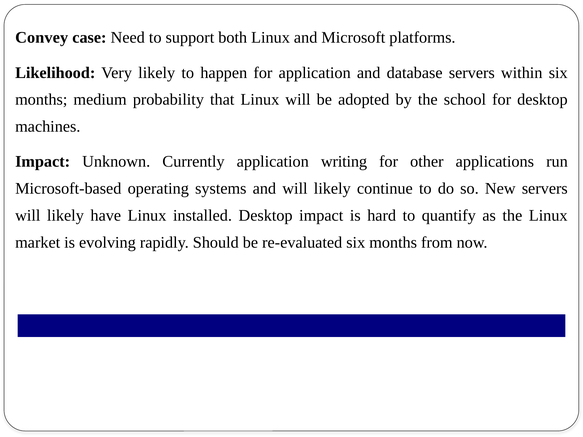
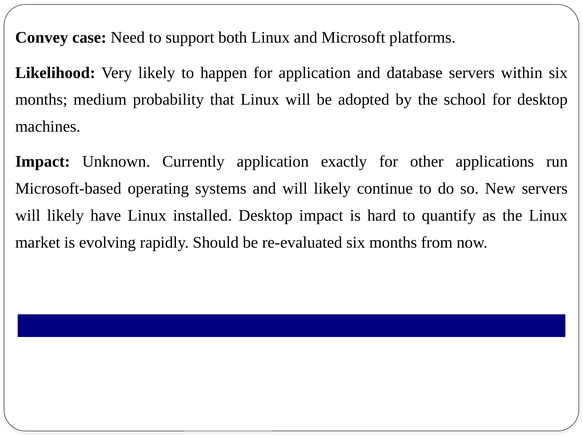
writing: writing -> exactly
